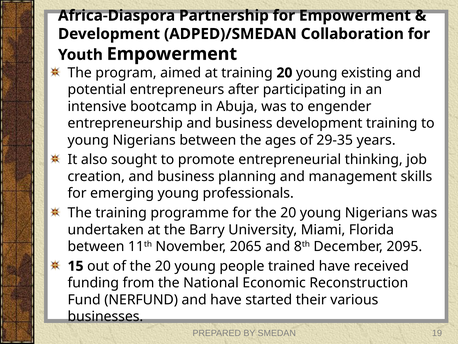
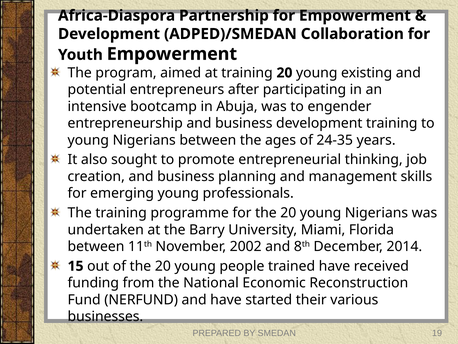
29-35: 29-35 -> 24-35
2065: 2065 -> 2002
2095: 2095 -> 2014
